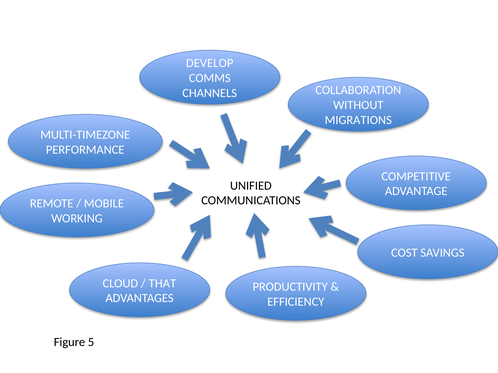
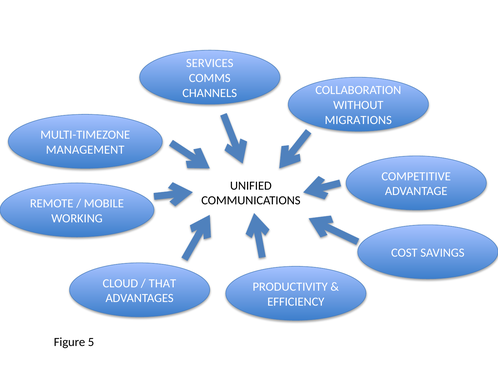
DEVELOP: DEVELOP -> SERVICES
PERFORMANCE: PERFORMANCE -> MANAGEMENT
